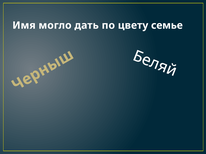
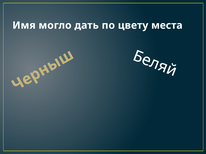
семье: семье -> места
